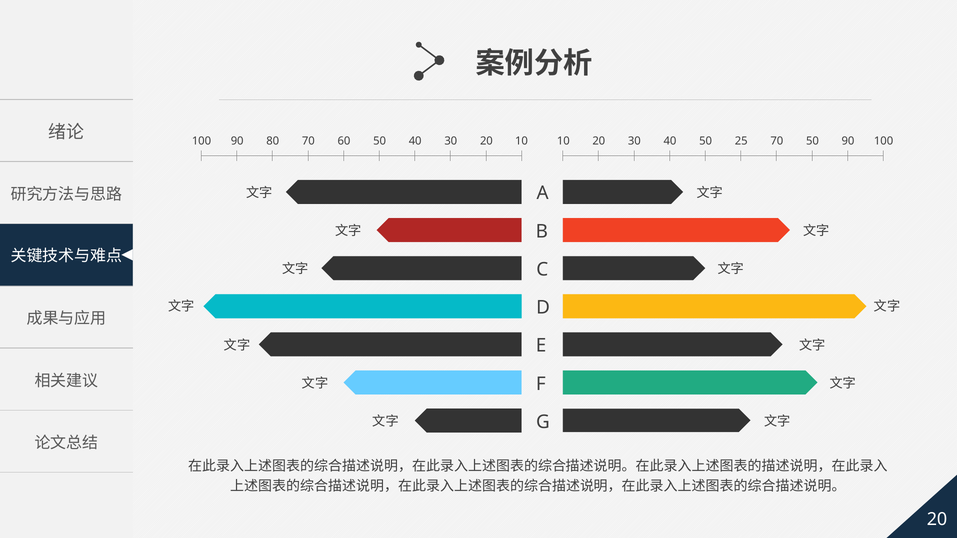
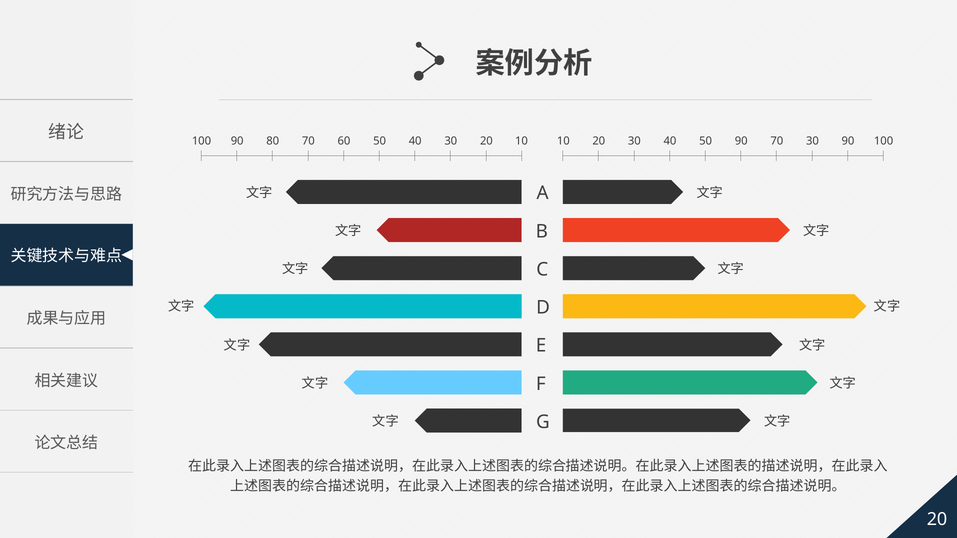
50 25: 25 -> 90
70 50: 50 -> 30
